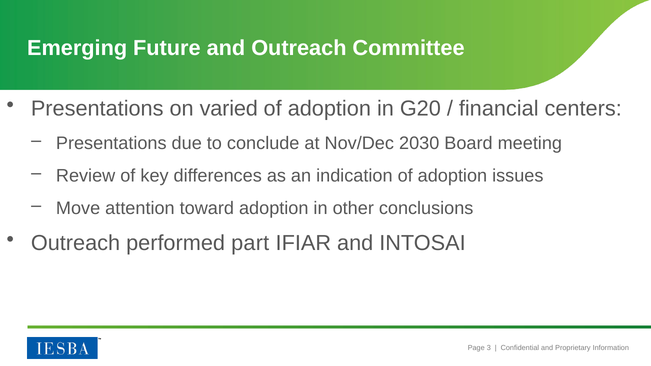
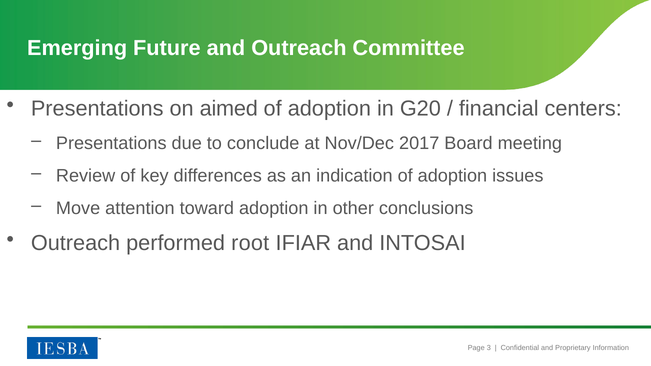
varied: varied -> aimed
2030: 2030 -> 2017
part: part -> root
